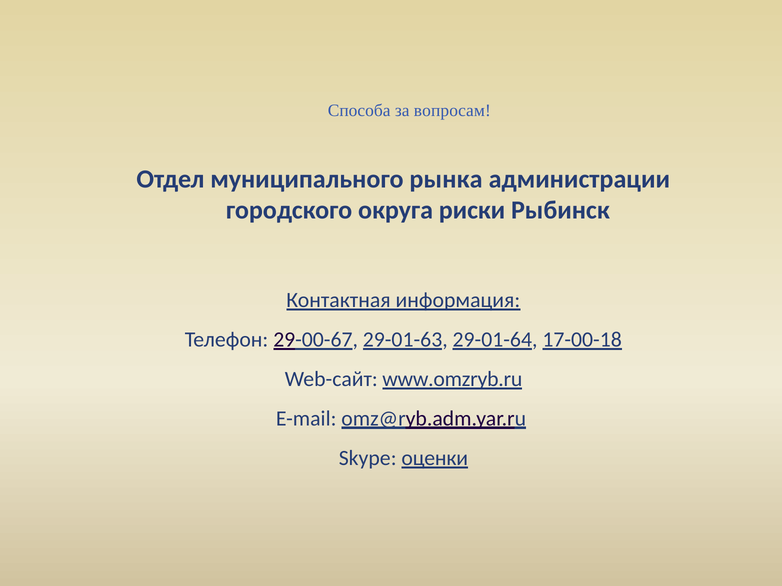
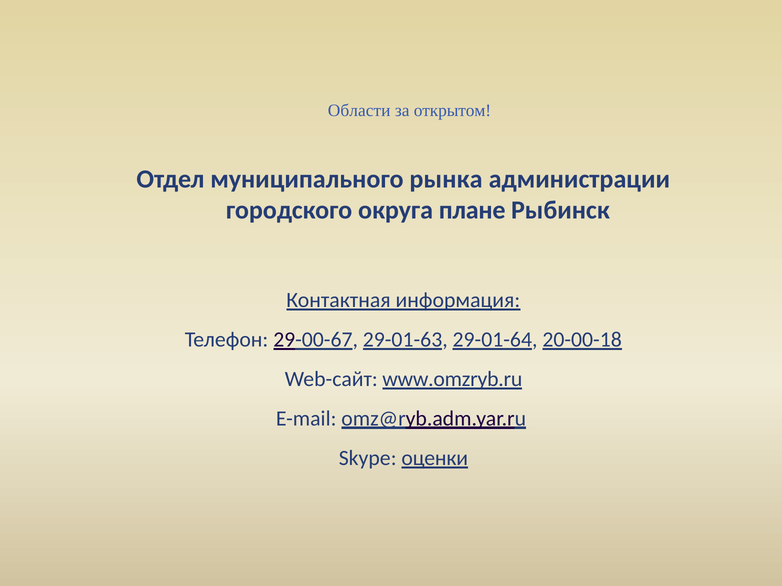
Способа: Способа -> Области
вопросам: вопросам -> открытом
риски: риски -> плане
17-00-18: 17-00-18 -> 20-00-18
